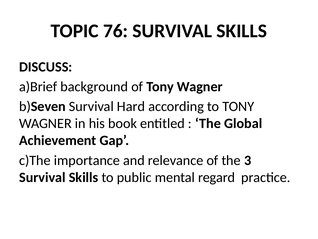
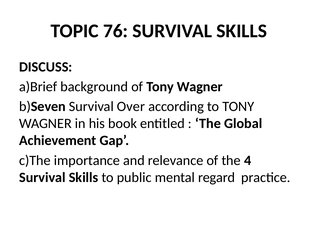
Hard: Hard -> Over
3: 3 -> 4
